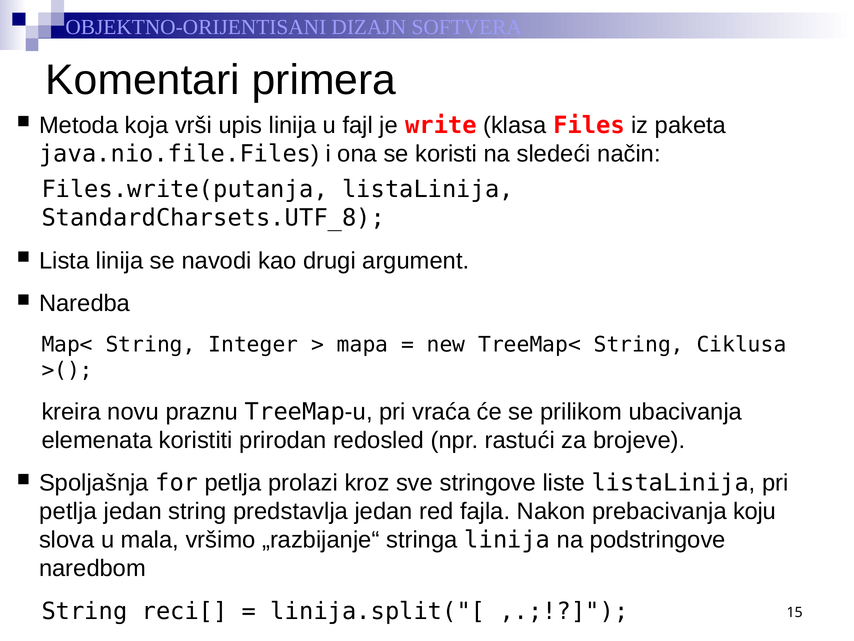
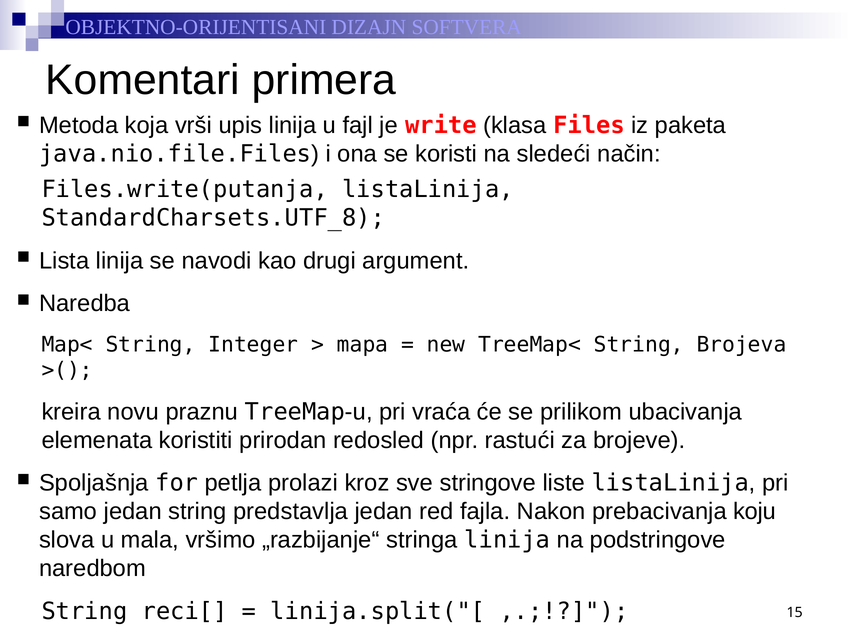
Ciklusa: Ciklusa -> Brojeva
petlja at (68, 511): petlja -> samo
